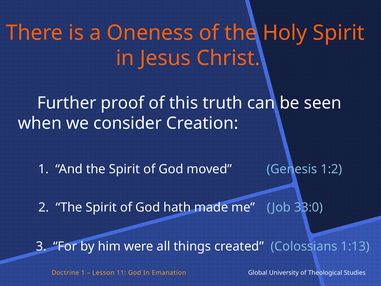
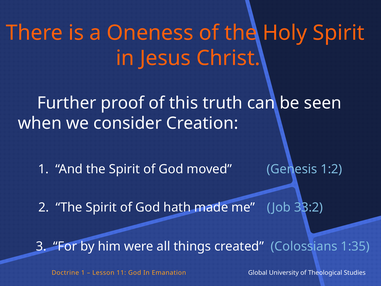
33:0: 33:0 -> 33:2
1:13: 1:13 -> 1:35
